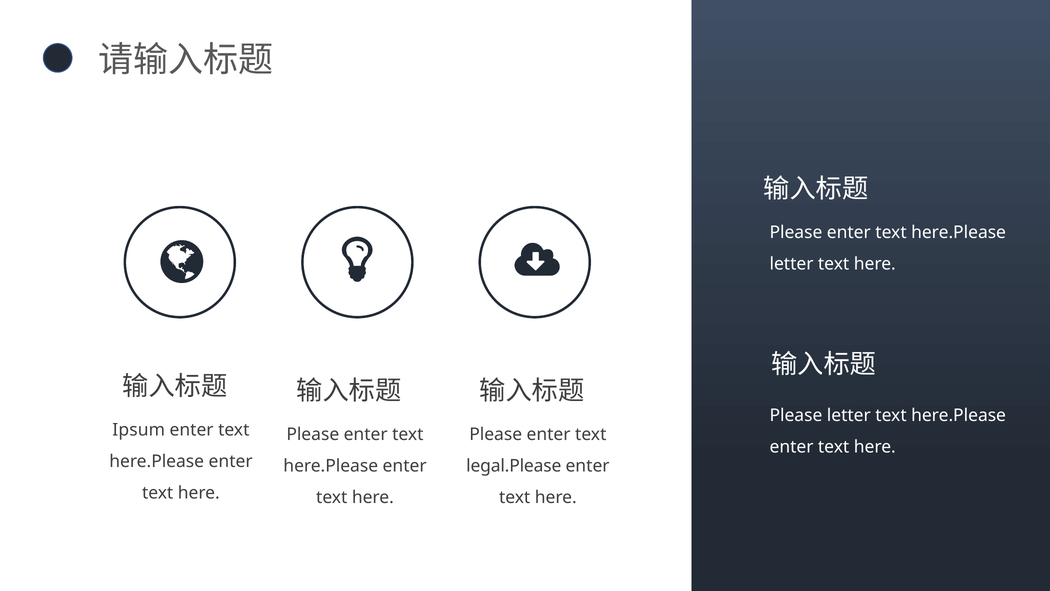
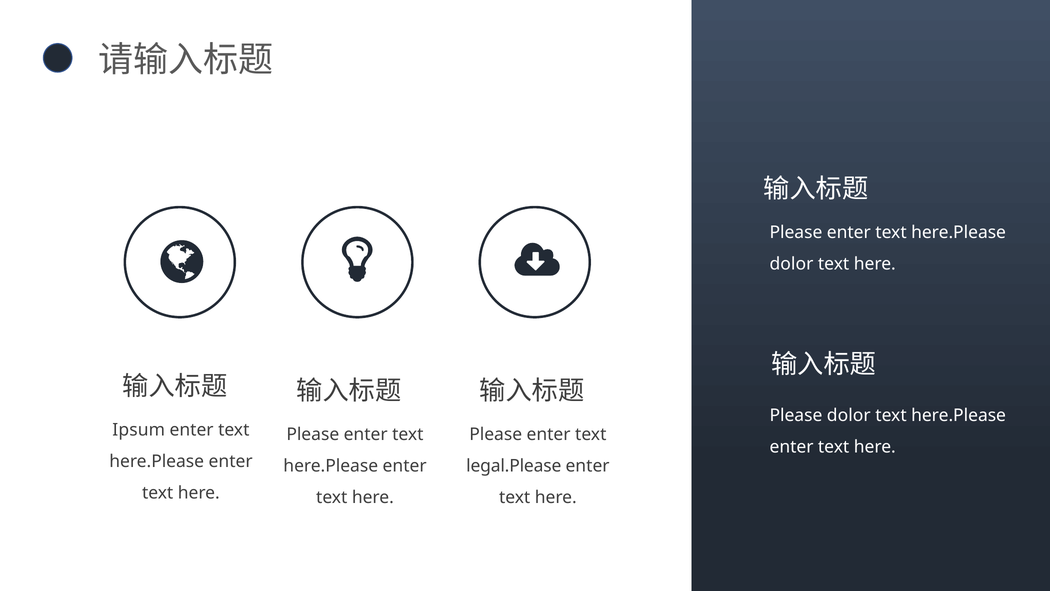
letter at (792, 264): letter -> dolor
Please letter: letter -> dolor
